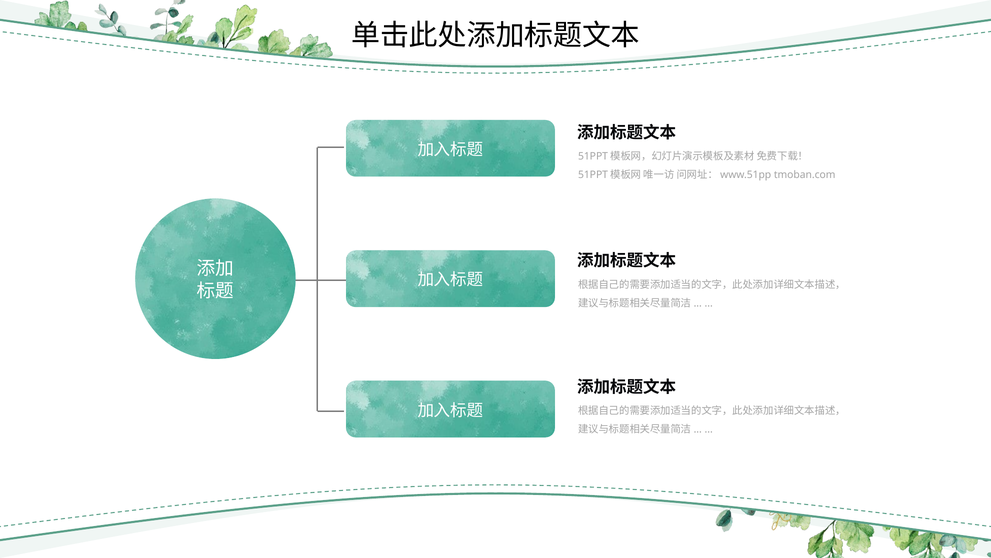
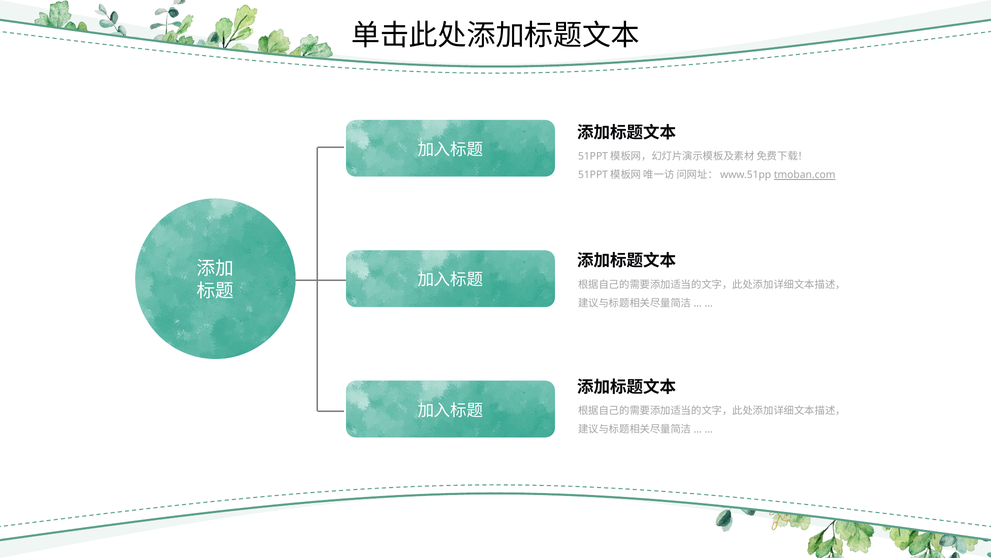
tmoban.com underline: none -> present
